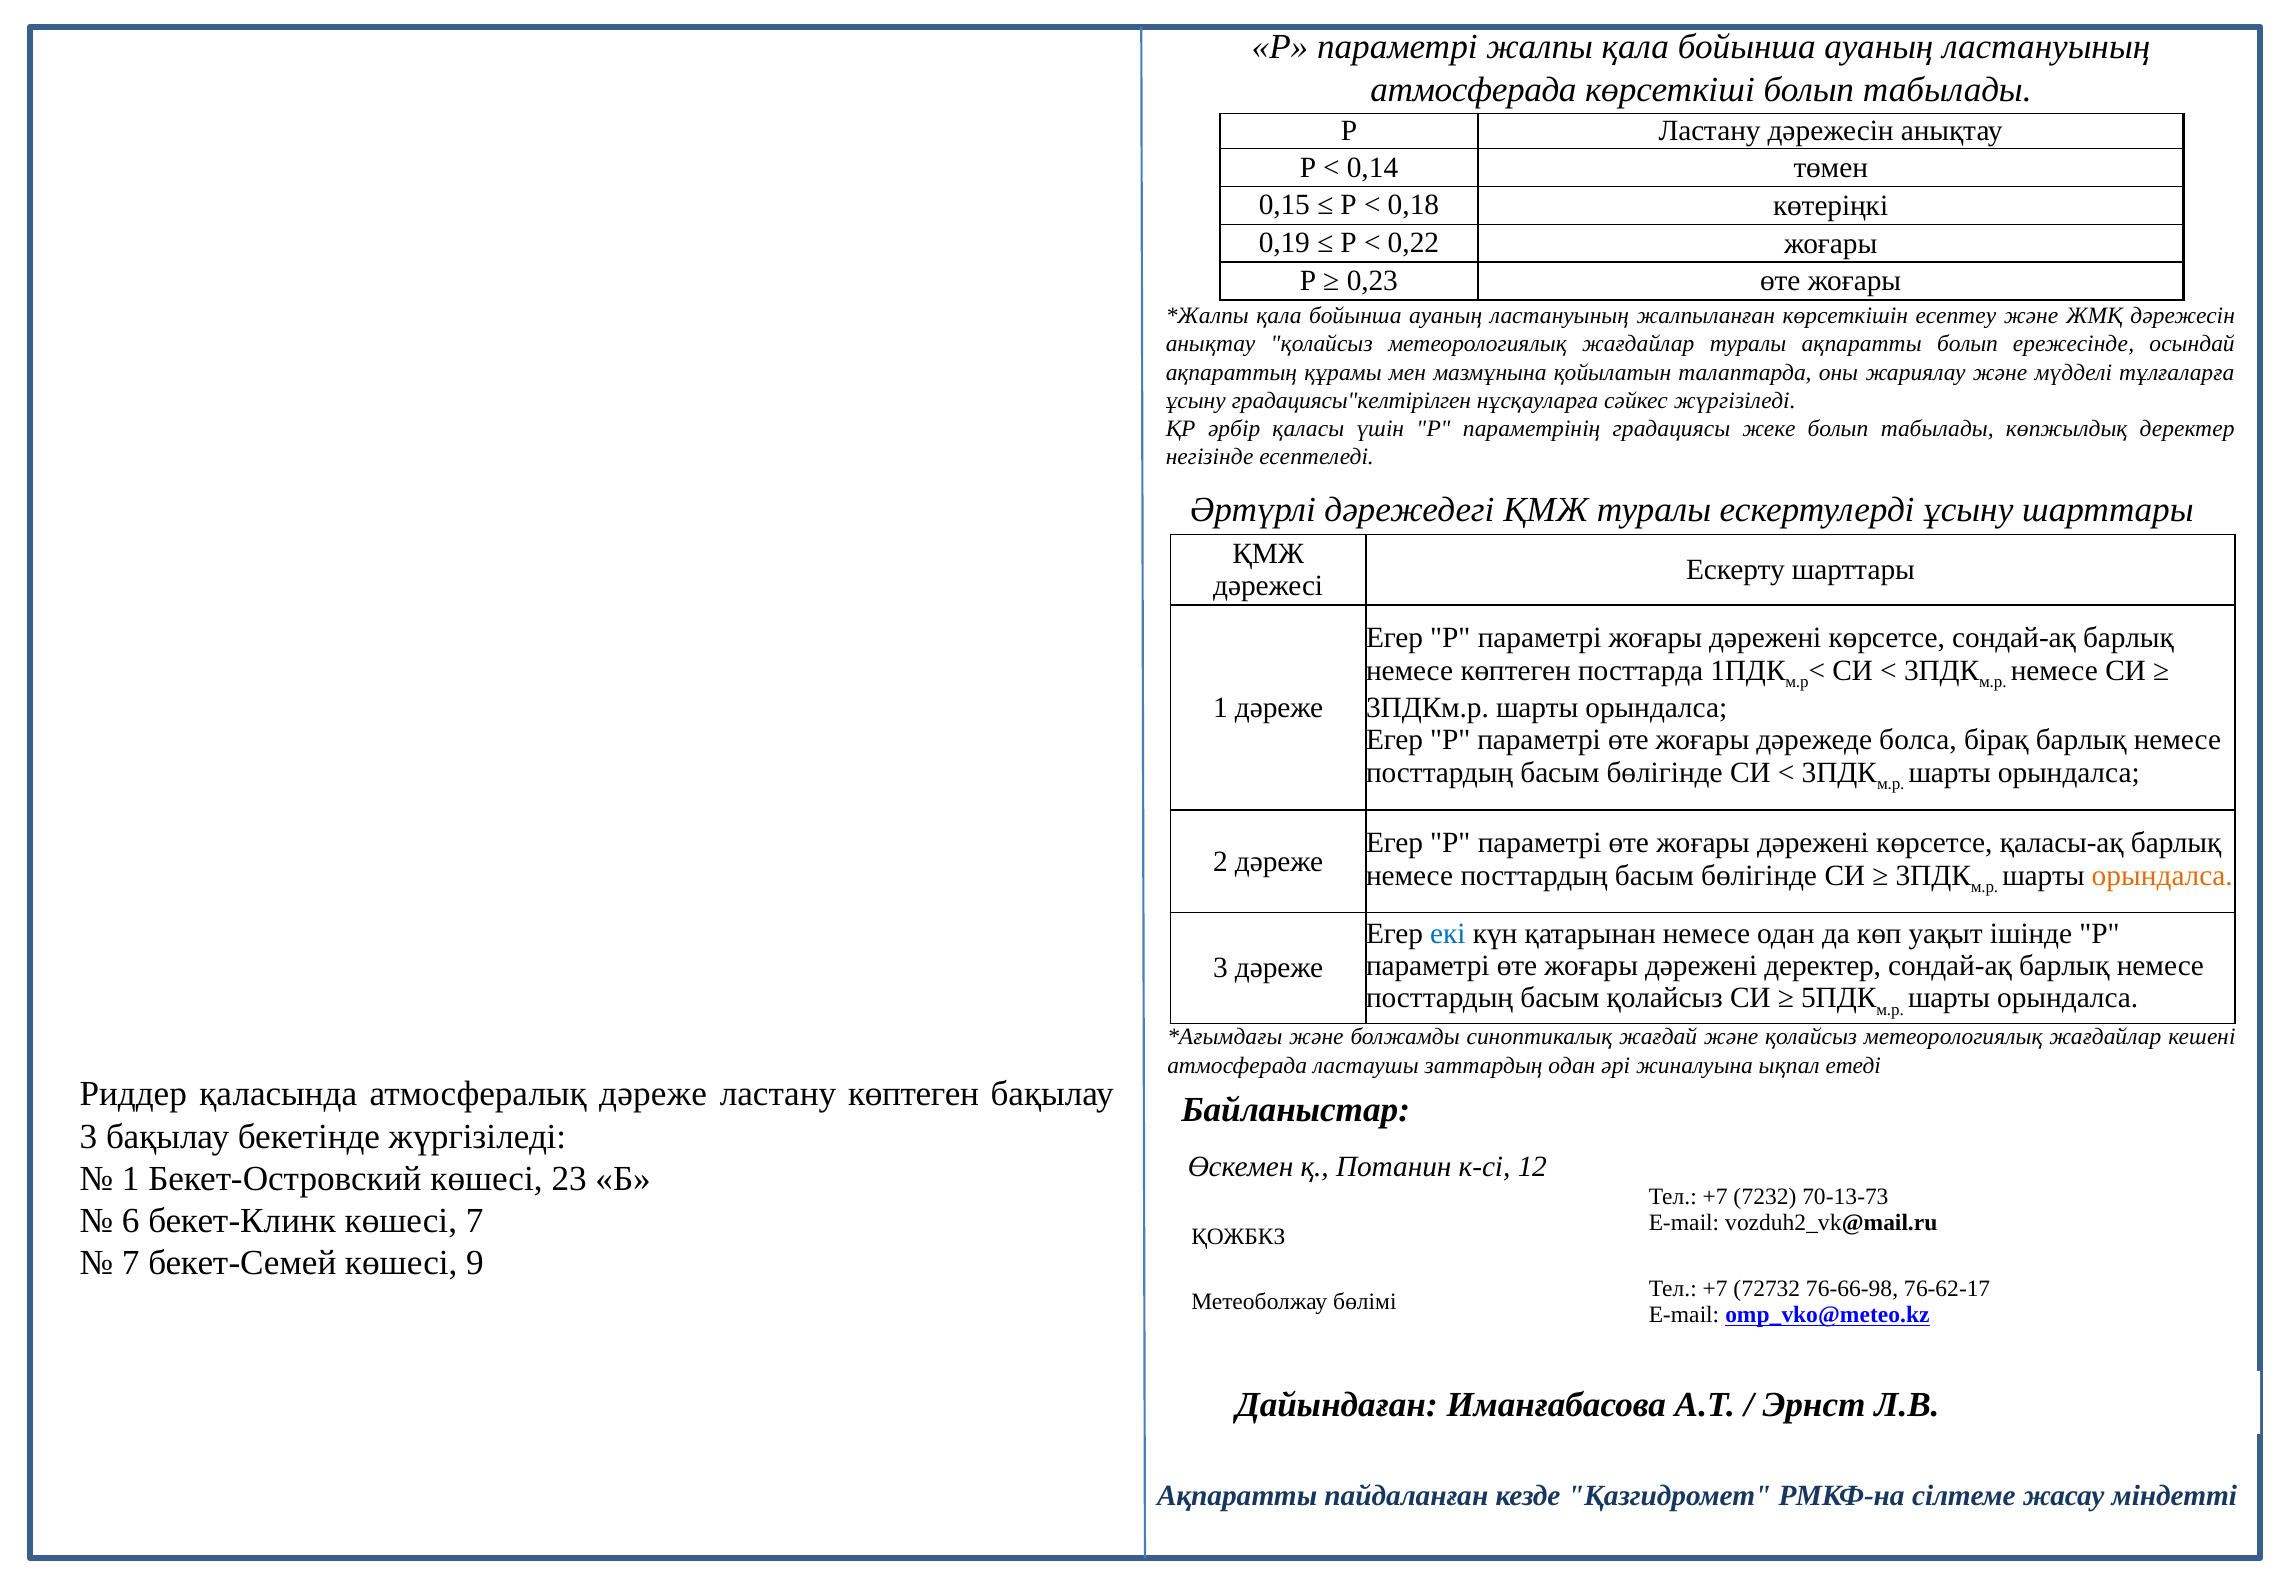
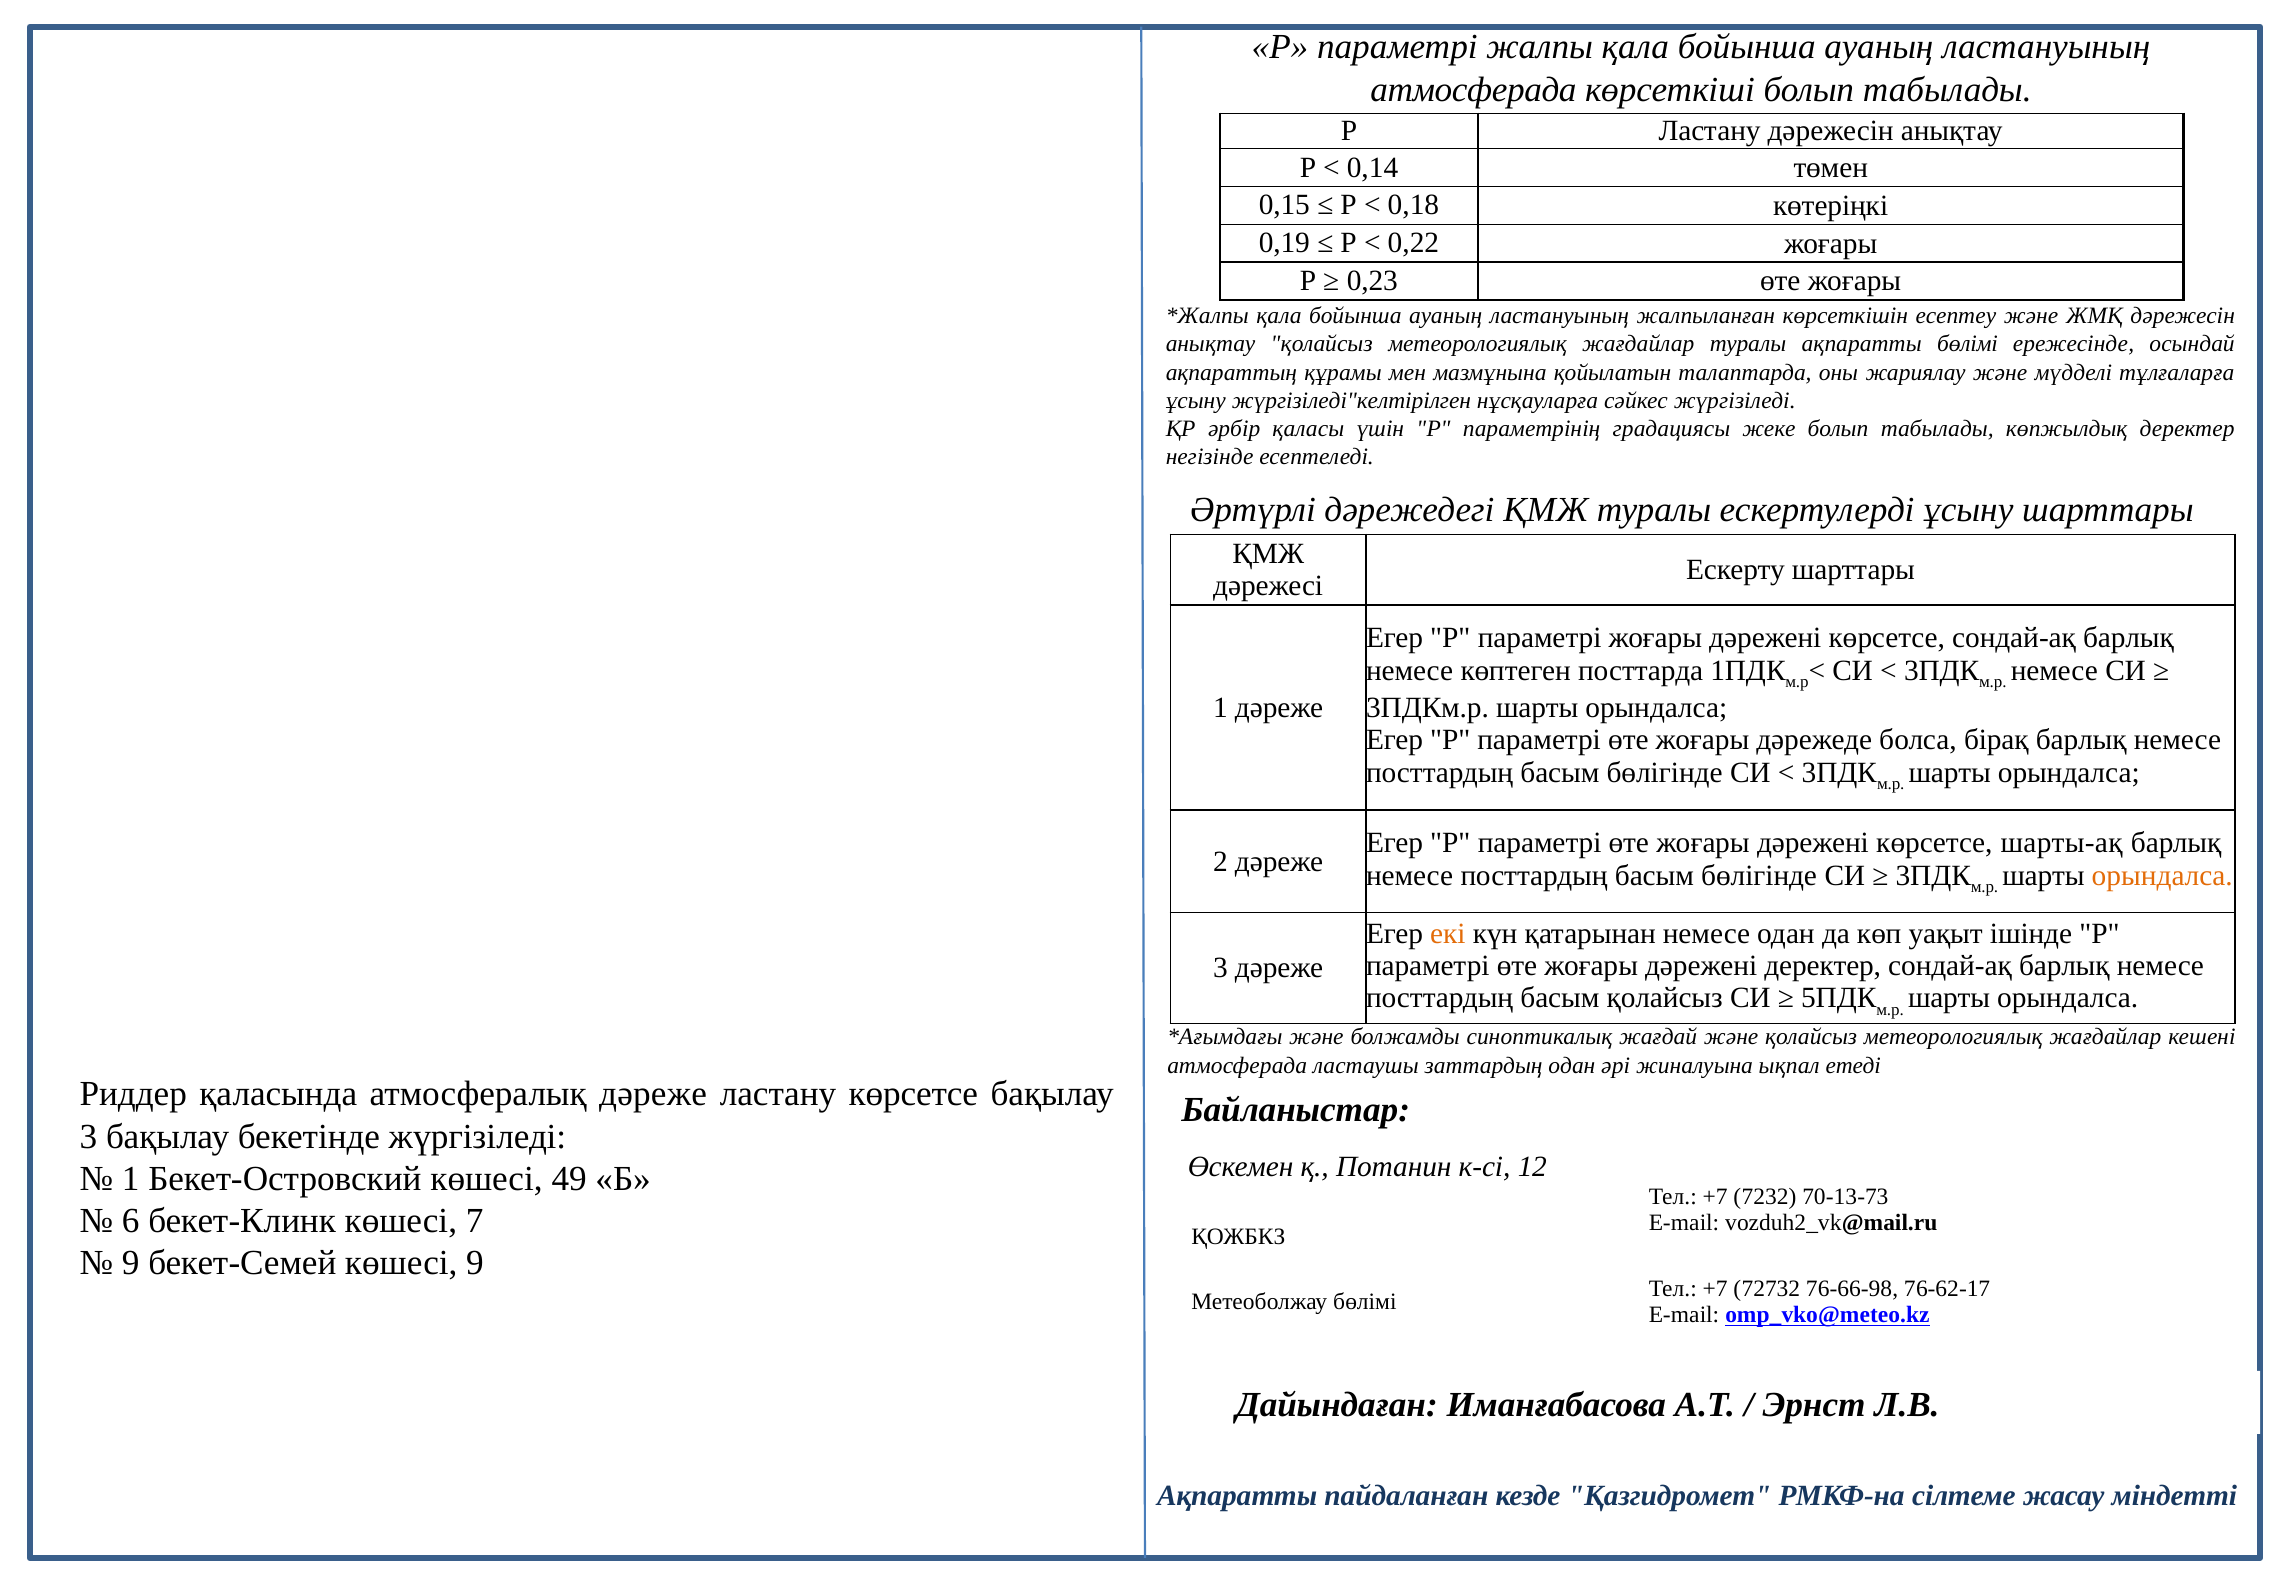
ақпаратты болып: болып -> бөлімі
градациясы"келтірілген: градациясы"келтірілген -> жүргізіледі"келтірілген
қаласы-ақ: қаласы-ақ -> шарты-ақ
екі colour: blue -> orange
ластану көптеген: көптеген -> көрсетсе
23: 23 -> 49
7 at (131, 1263): 7 -> 9
